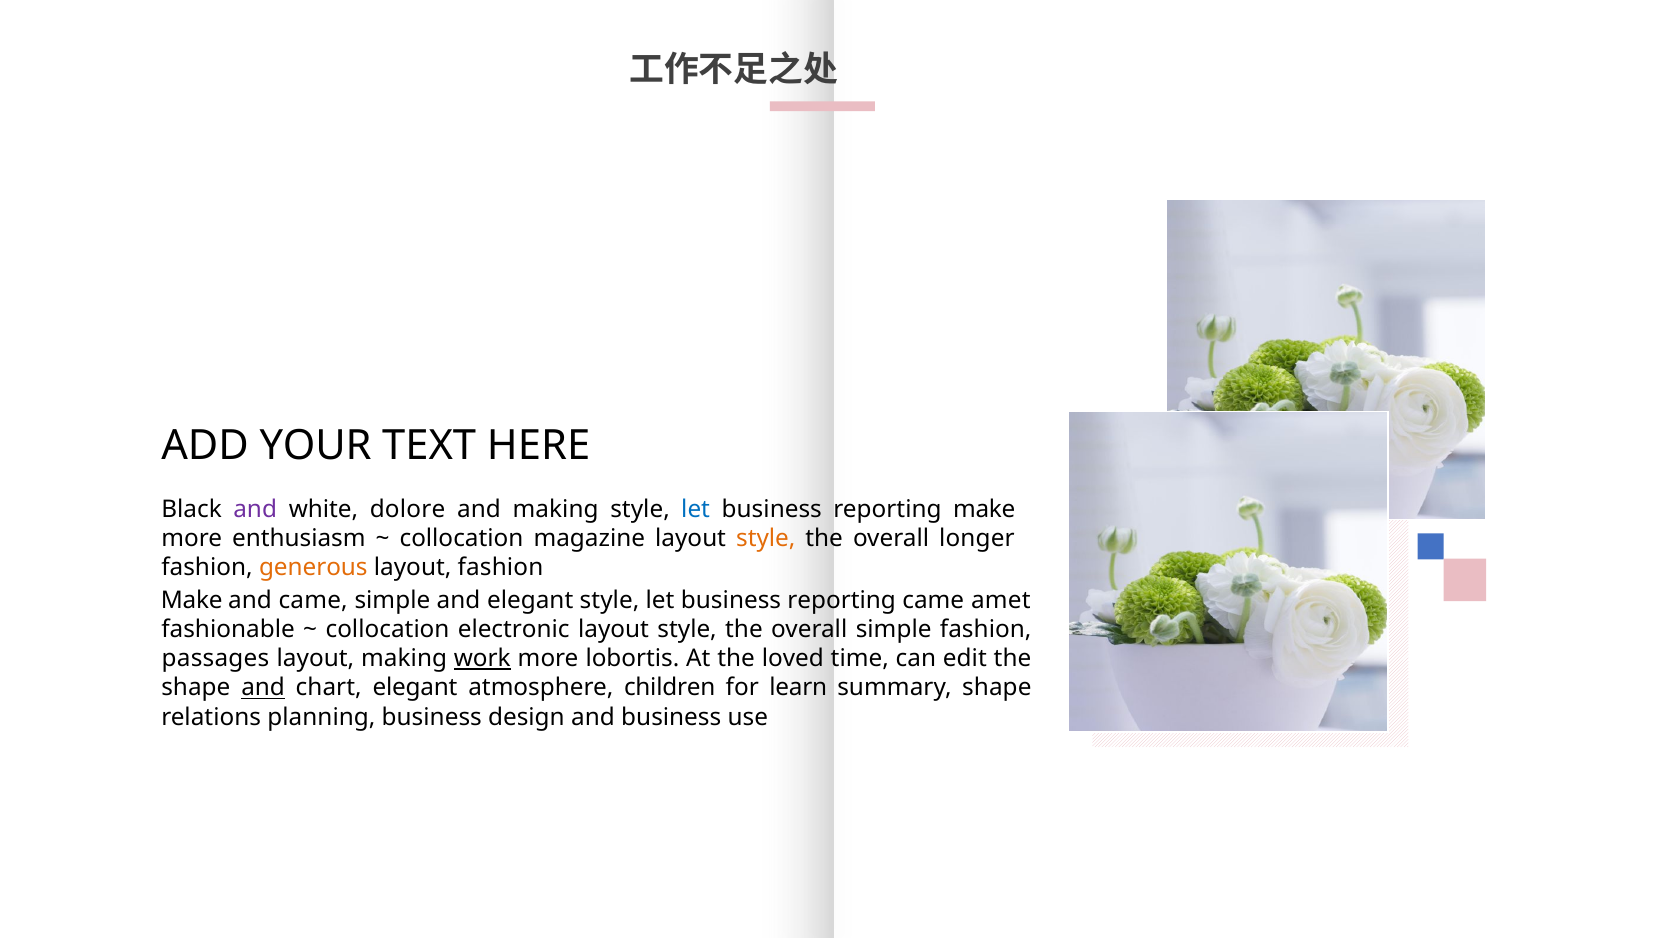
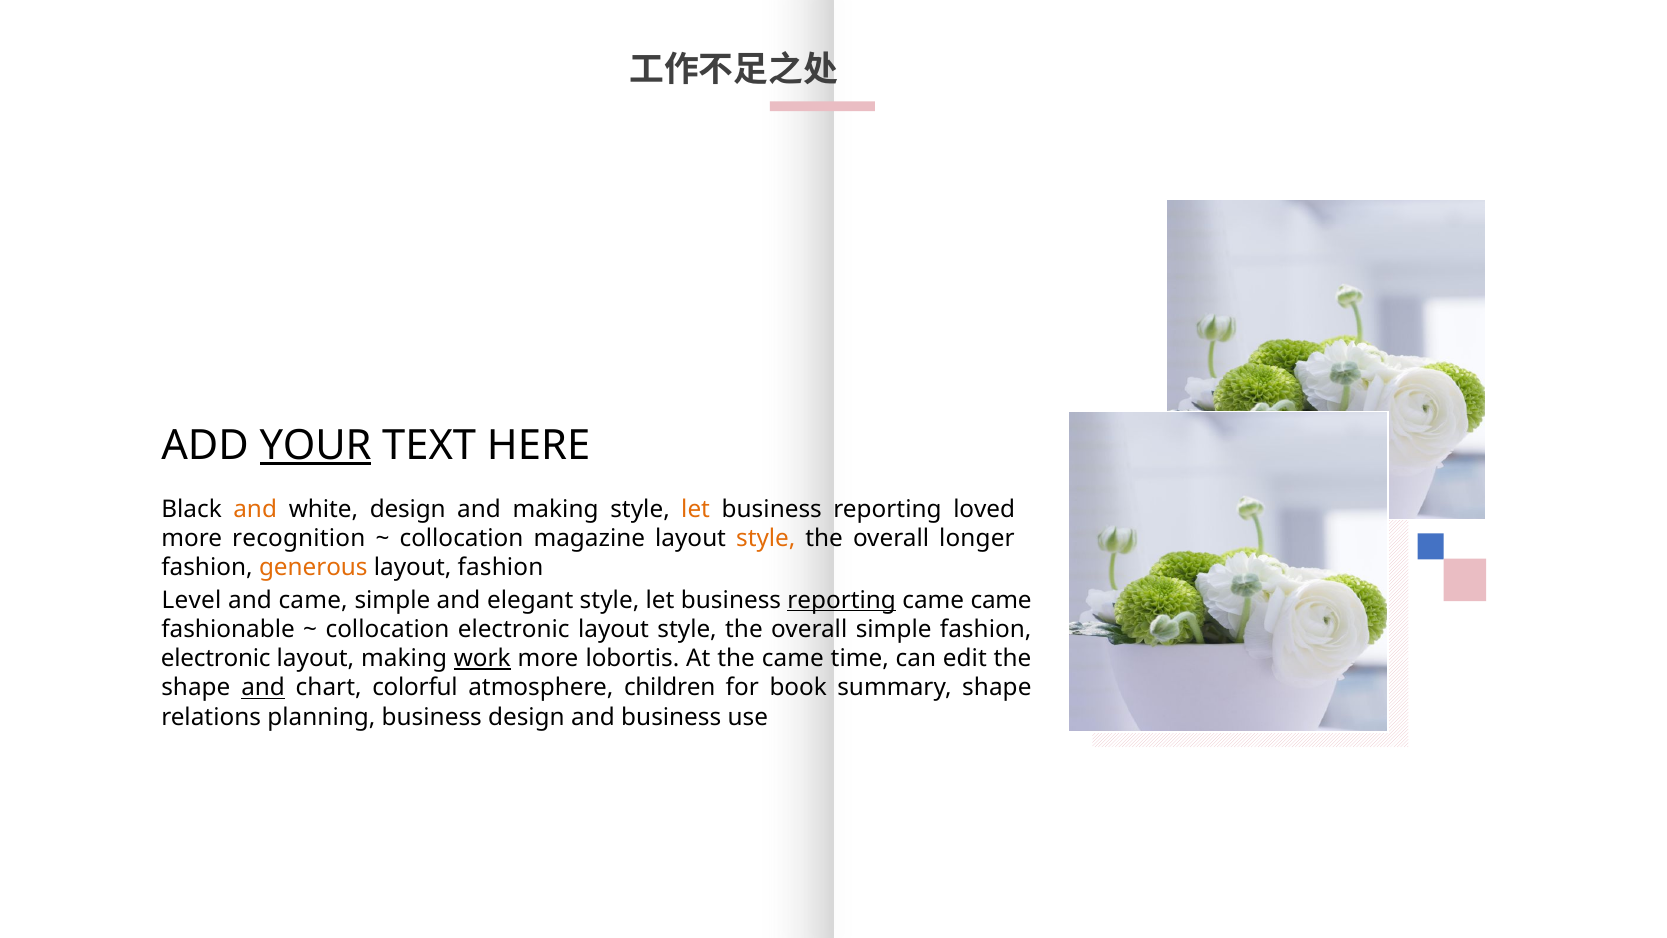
YOUR underline: none -> present
and at (255, 509) colour: purple -> orange
white dolore: dolore -> design
let at (696, 509) colour: blue -> orange
reporting make: make -> loved
enthusiasm: enthusiasm -> recognition
Make at (192, 600): Make -> Level
reporting at (842, 600) underline: none -> present
came amet: amet -> came
passages at (215, 658): passages -> electronic
the loved: loved -> came
chart elegant: elegant -> colorful
learn: learn -> book
